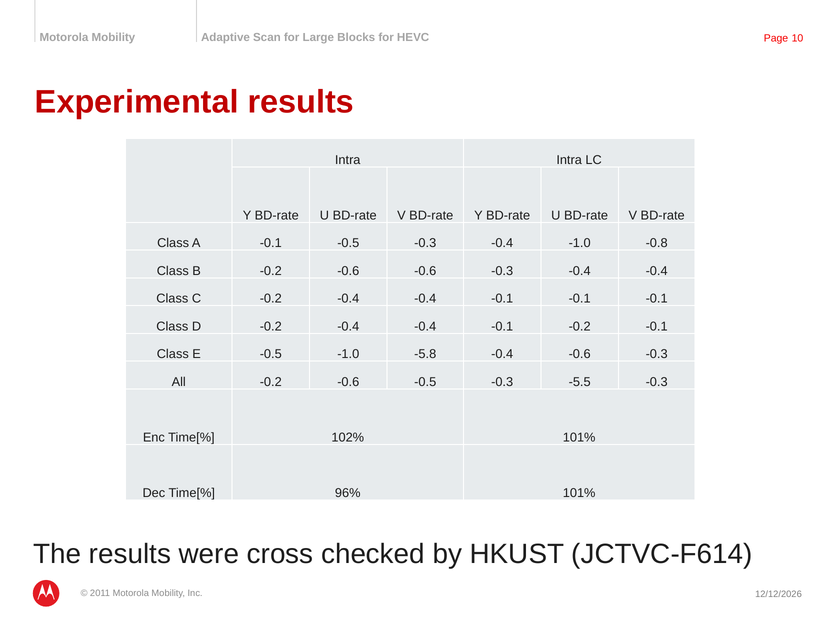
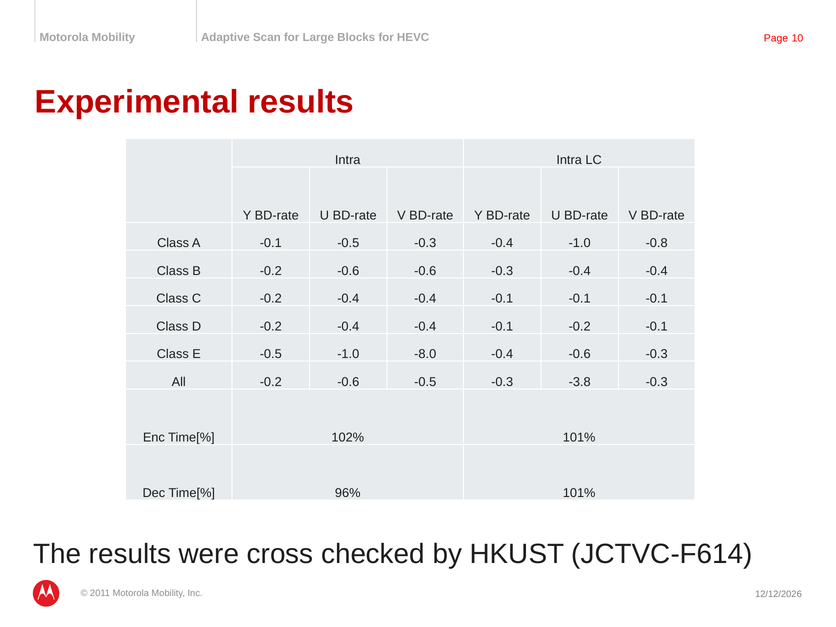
-5.8: -5.8 -> -8.0
-5.5: -5.5 -> -3.8
